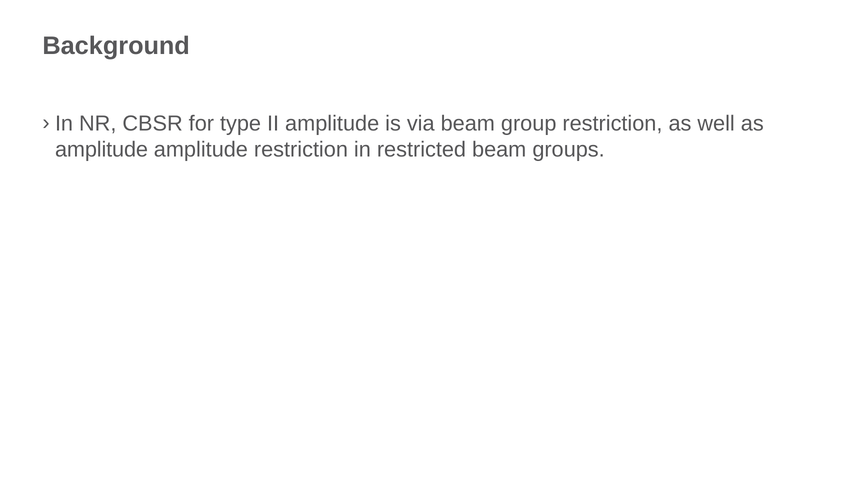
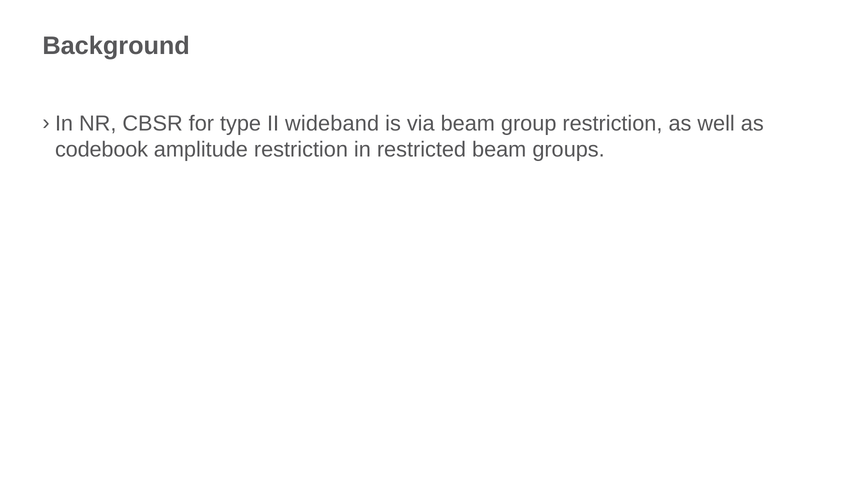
II amplitude: amplitude -> wideband
amplitude at (102, 150): amplitude -> codebook
